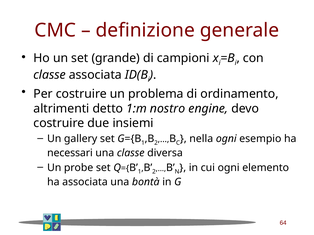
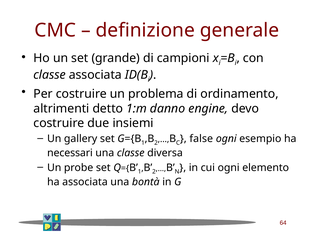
nostro: nostro -> danno
nella: nella -> false
